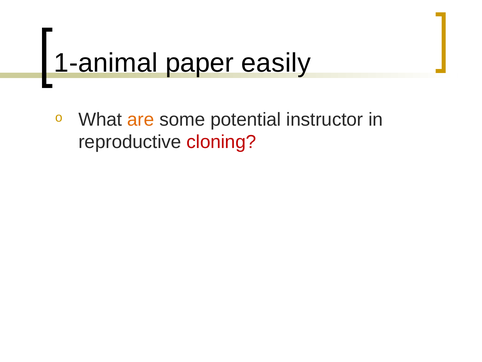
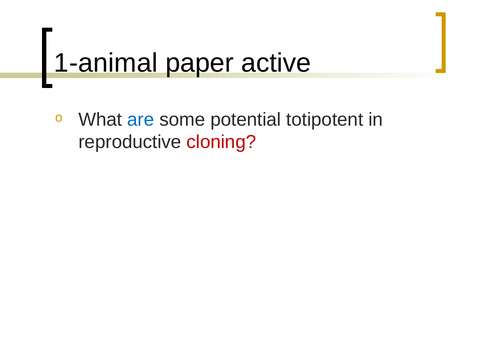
easily: easily -> active
are colour: orange -> blue
instructor: instructor -> totipotent
